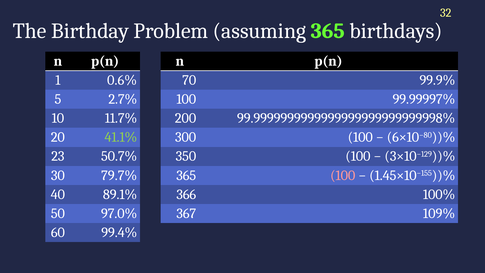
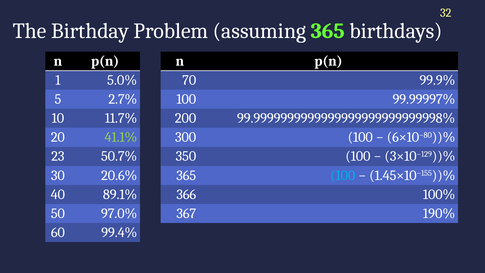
0.6%: 0.6% -> 5.0%
79.7%: 79.7% -> 20.6%
100 at (343, 175) colour: pink -> light blue
109%: 109% -> 190%
